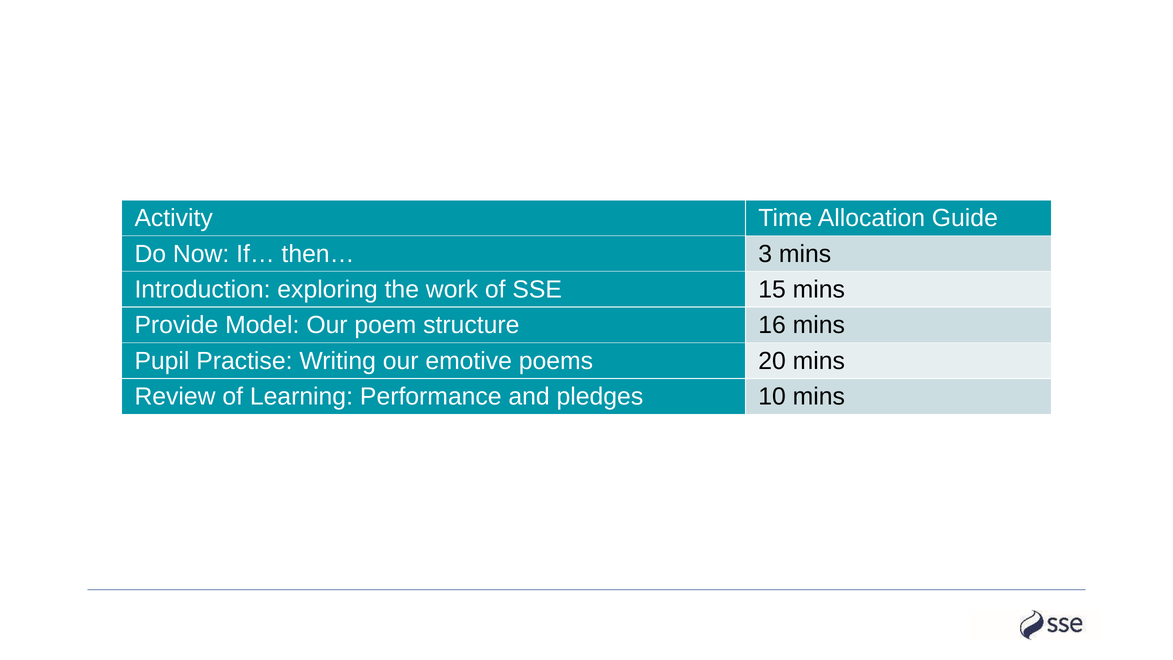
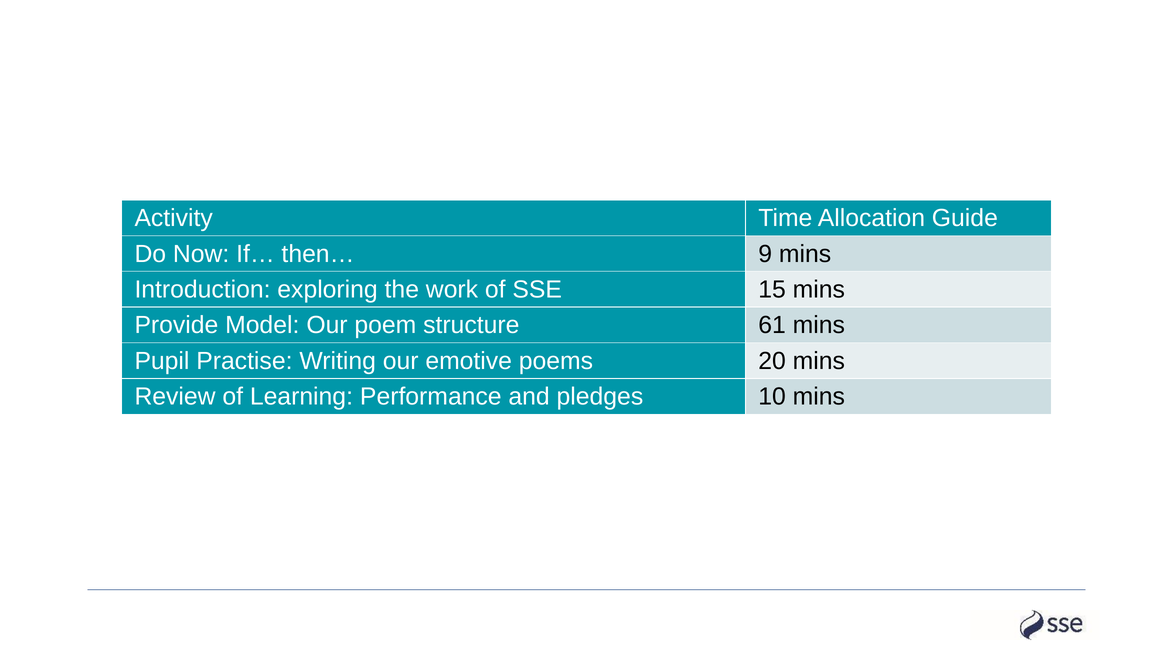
3: 3 -> 9
16: 16 -> 61
